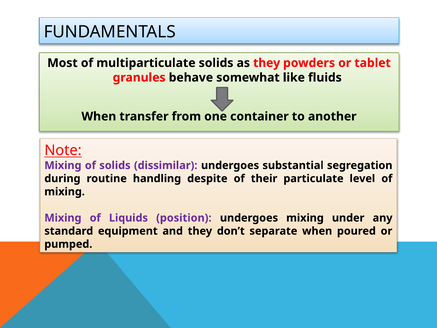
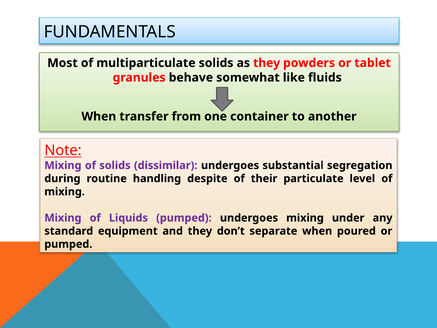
Liquids position: position -> pumped
